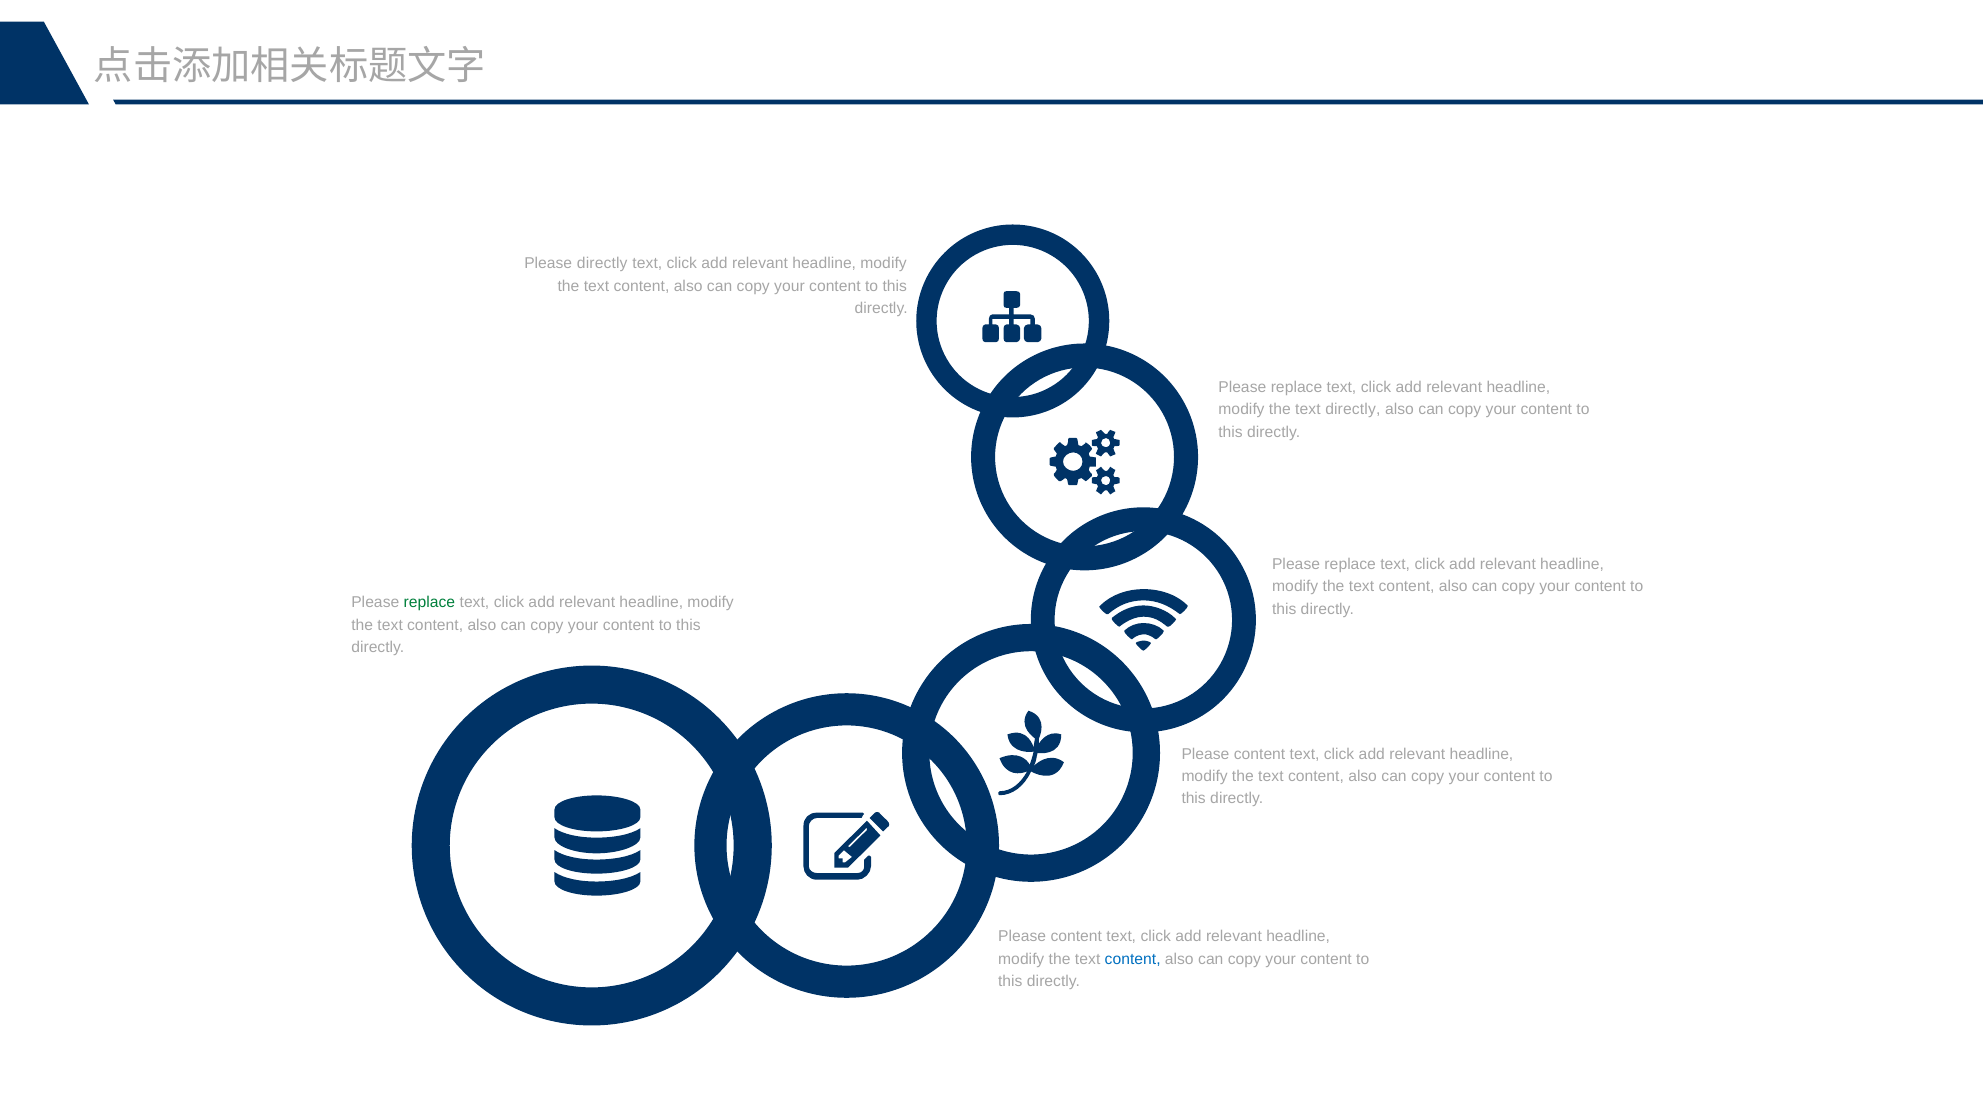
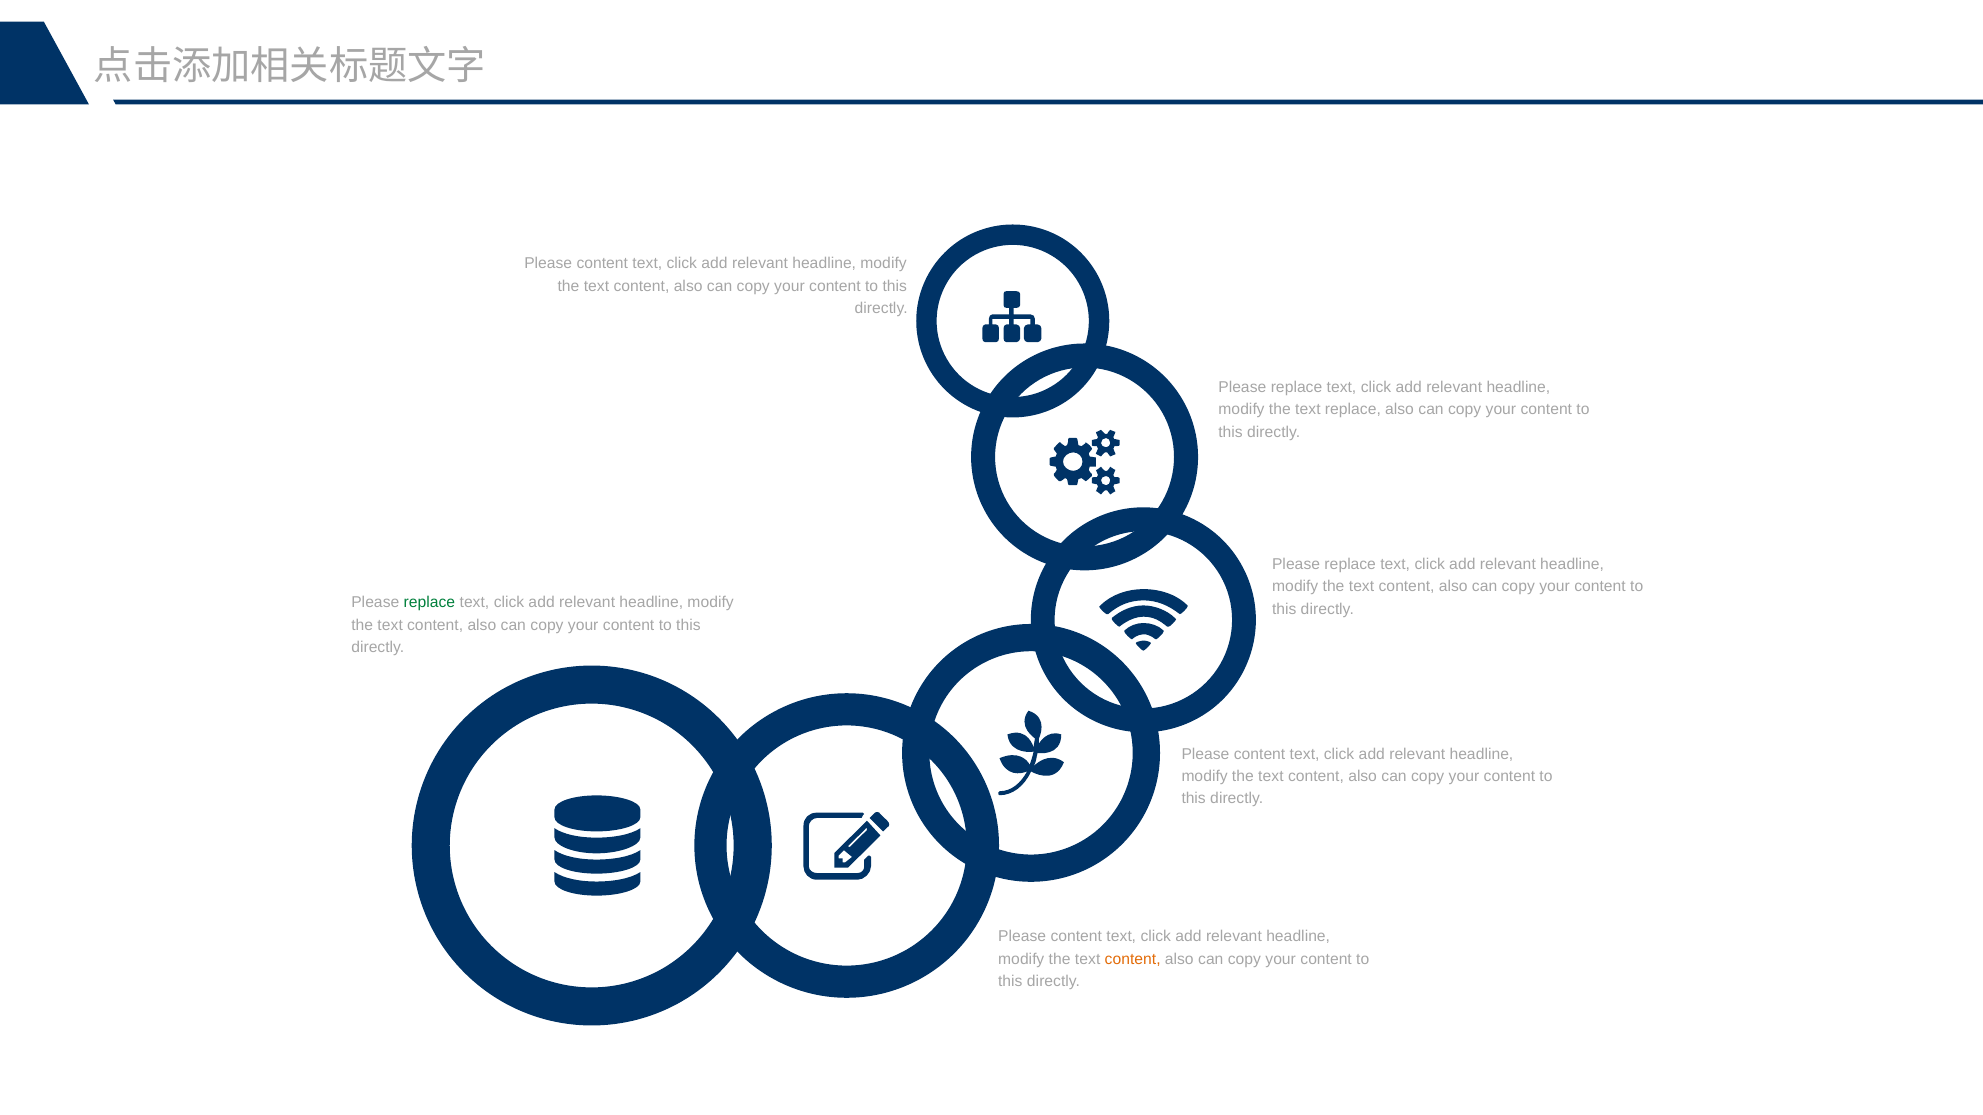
directly at (602, 264): directly -> content
text directly: directly -> replace
content at (1133, 960) colour: blue -> orange
